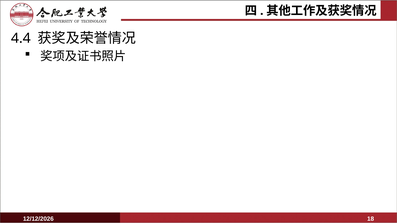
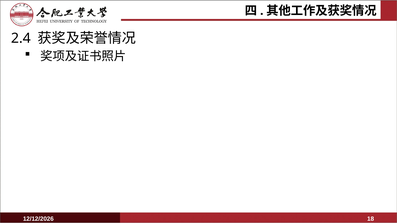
4.4: 4.4 -> 2.4
